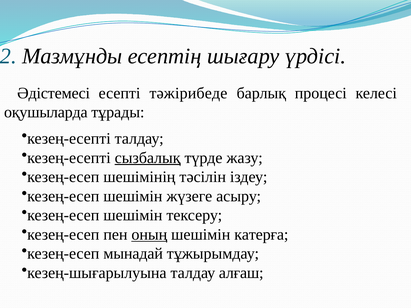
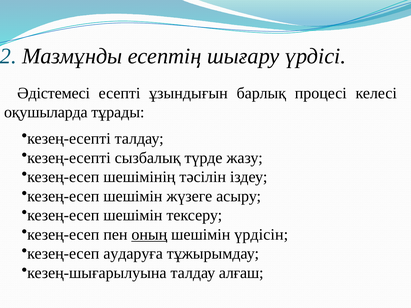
тәжірибеде: тәжірибеде -> ұзындығын
сызбалық underline: present -> none
катерға: катерға -> үрдісін
мынадай: мынадай -> аударуға
